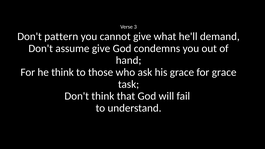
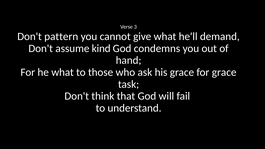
assume give: give -> kind
he think: think -> what
